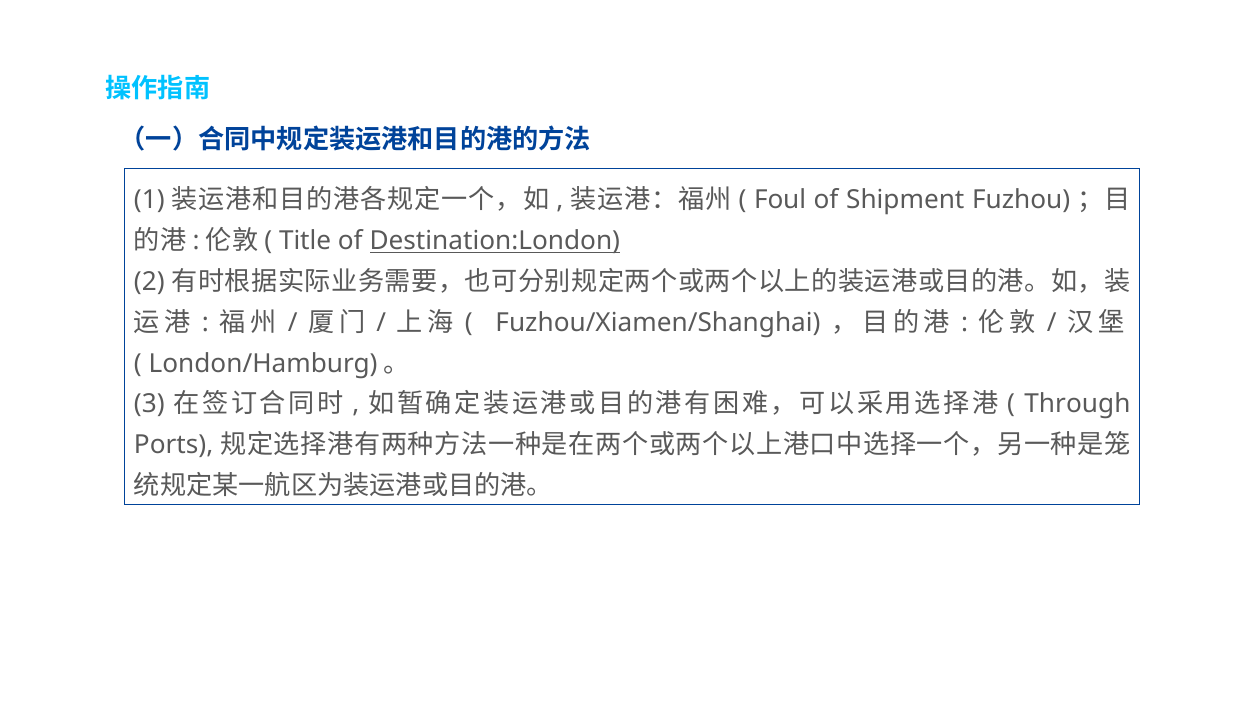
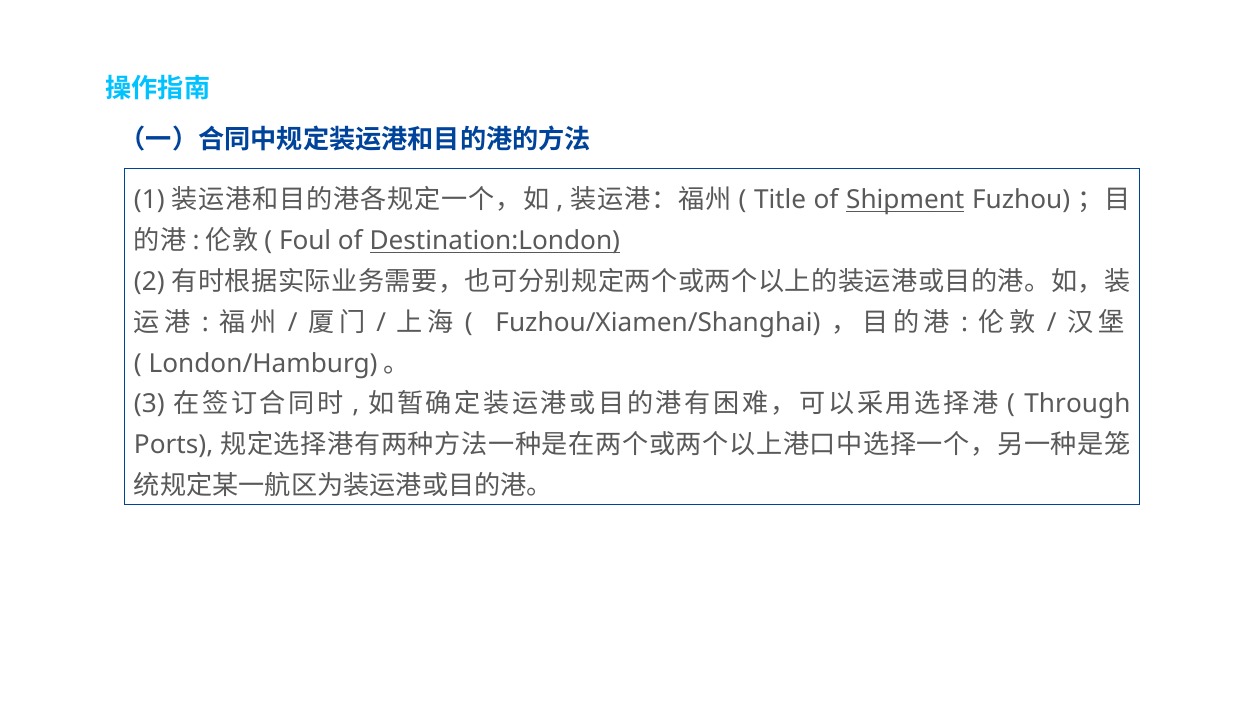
Foul: Foul -> Title
Shipment underline: none -> present
Title: Title -> Foul
